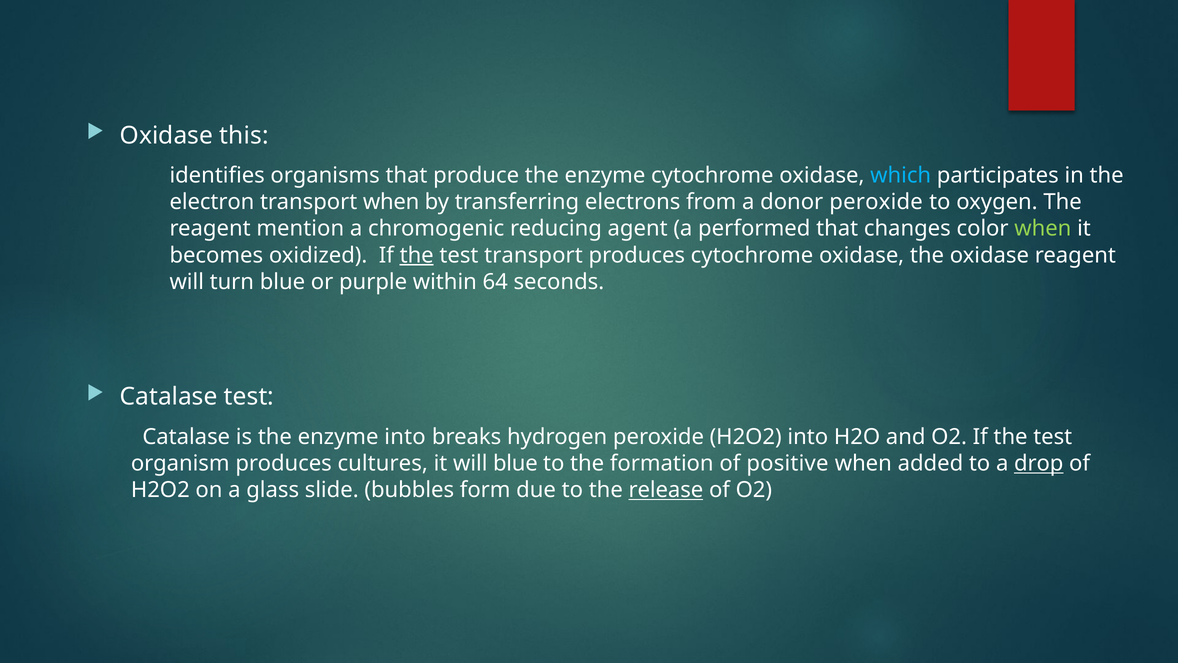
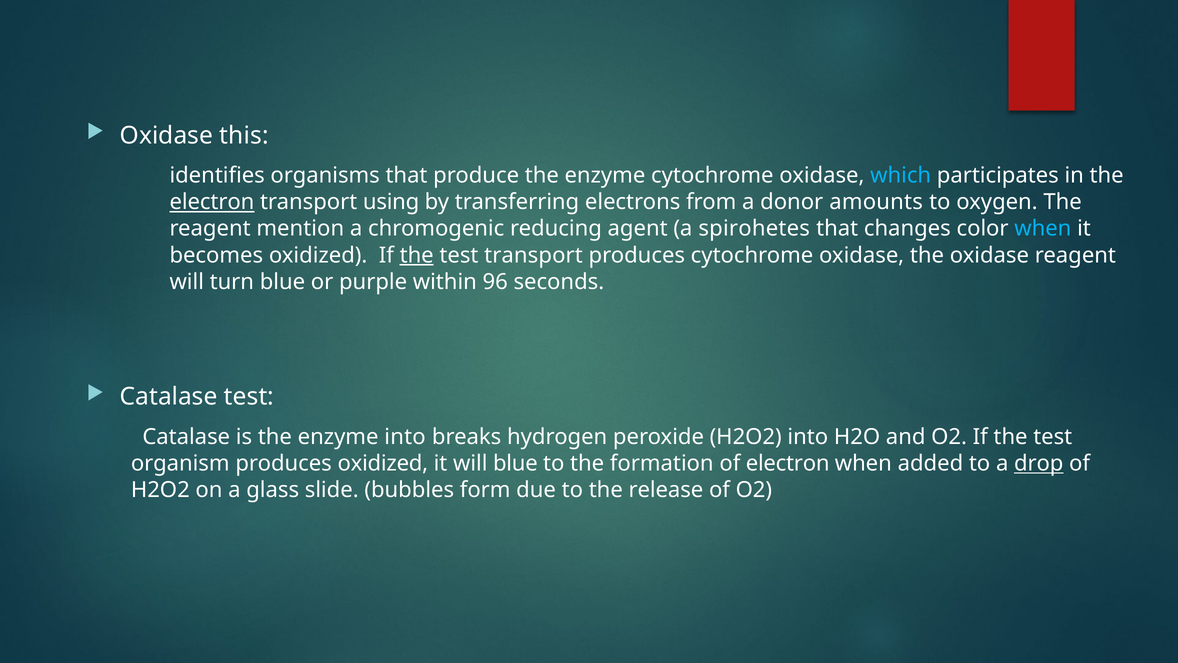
electron at (212, 202) underline: none -> present
transport when: when -> using
donor peroxide: peroxide -> amounts
performed: performed -> spirohetes
when at (1043, 229) colour: light green -> light blue
64: 64 -> 96
produces cultures: cultures -> oxidized
of positive: positive -> electron
release underline: present -> none
